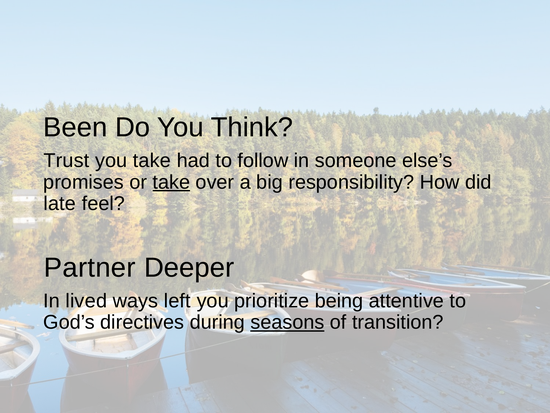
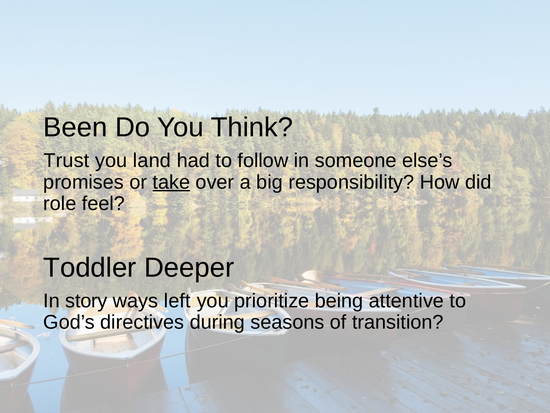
you take: take -> land
late: late -> role
Partner: Partner -> Toddler
lived: lived -> story
seasons underline: present -> none
